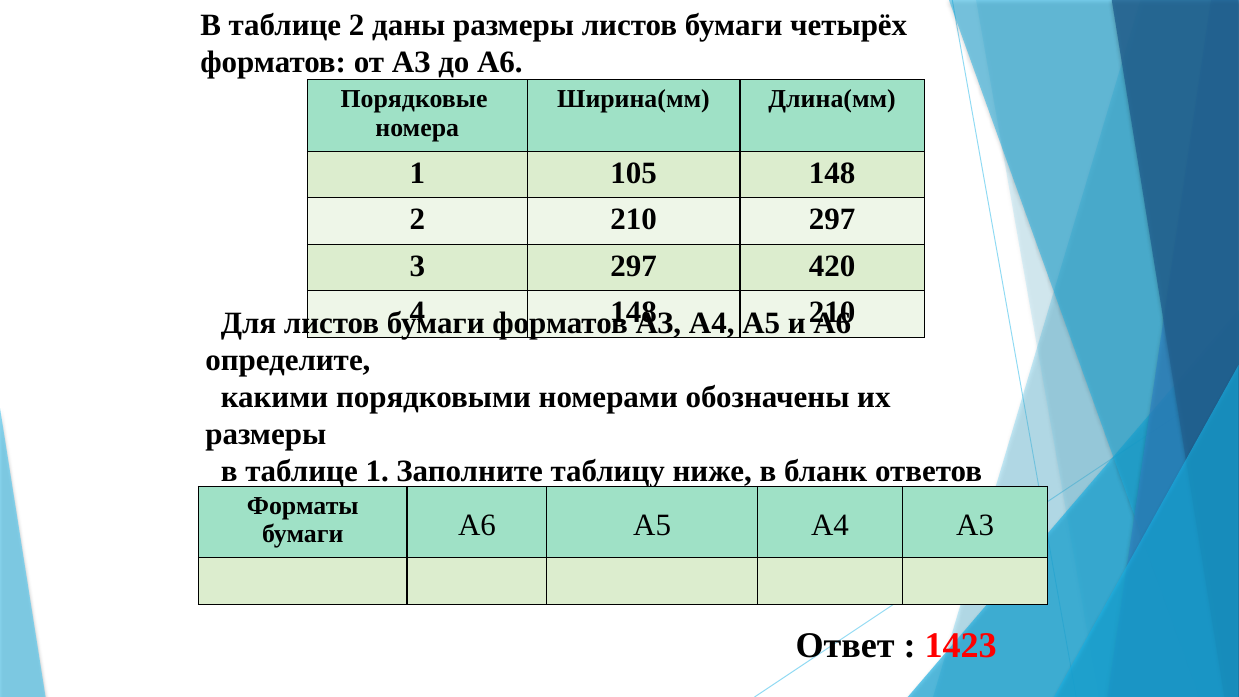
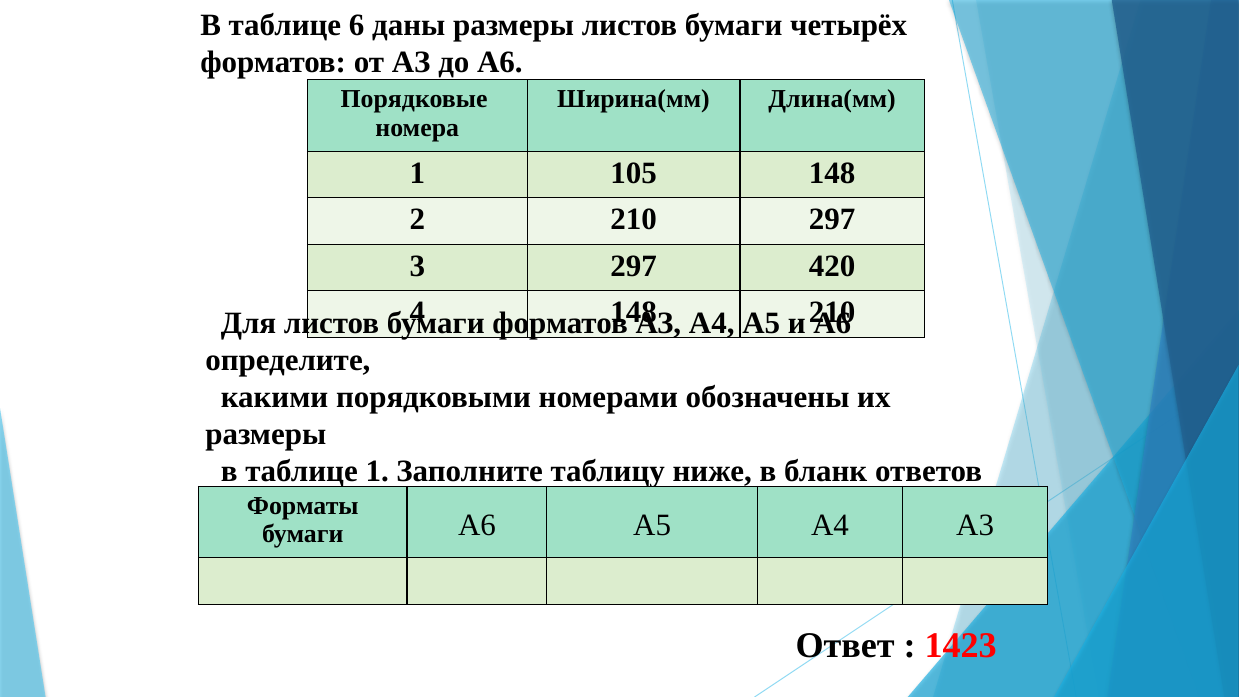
таблице 2: 2 -> 6
